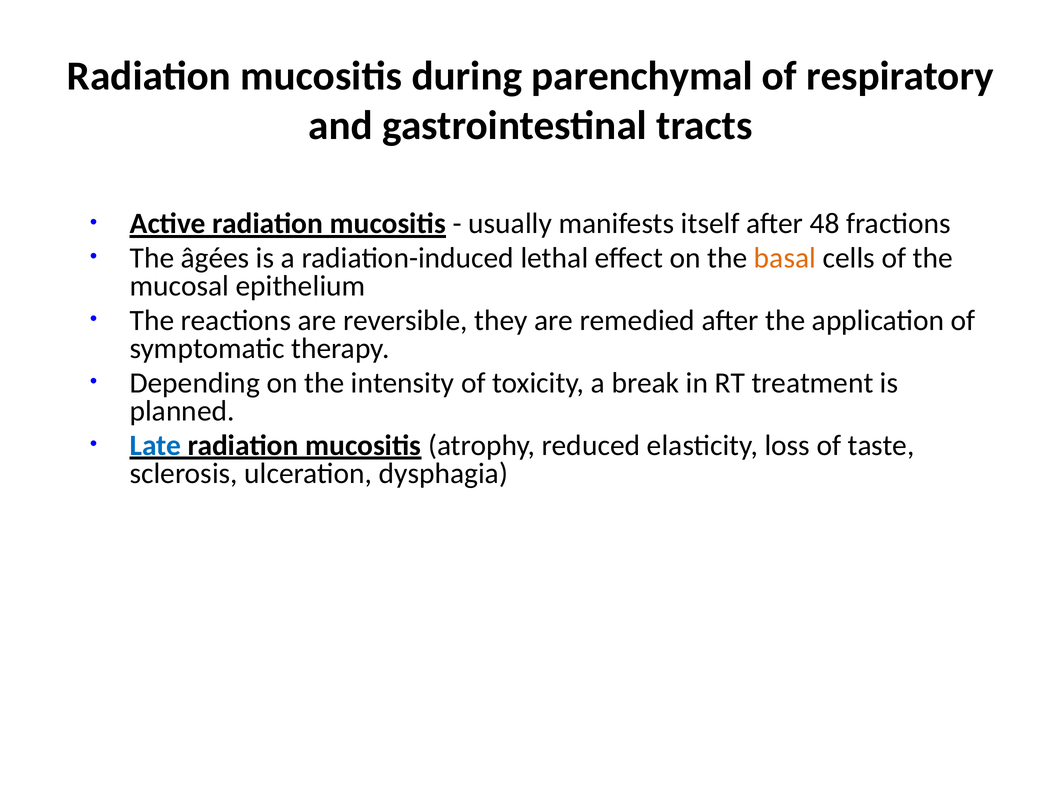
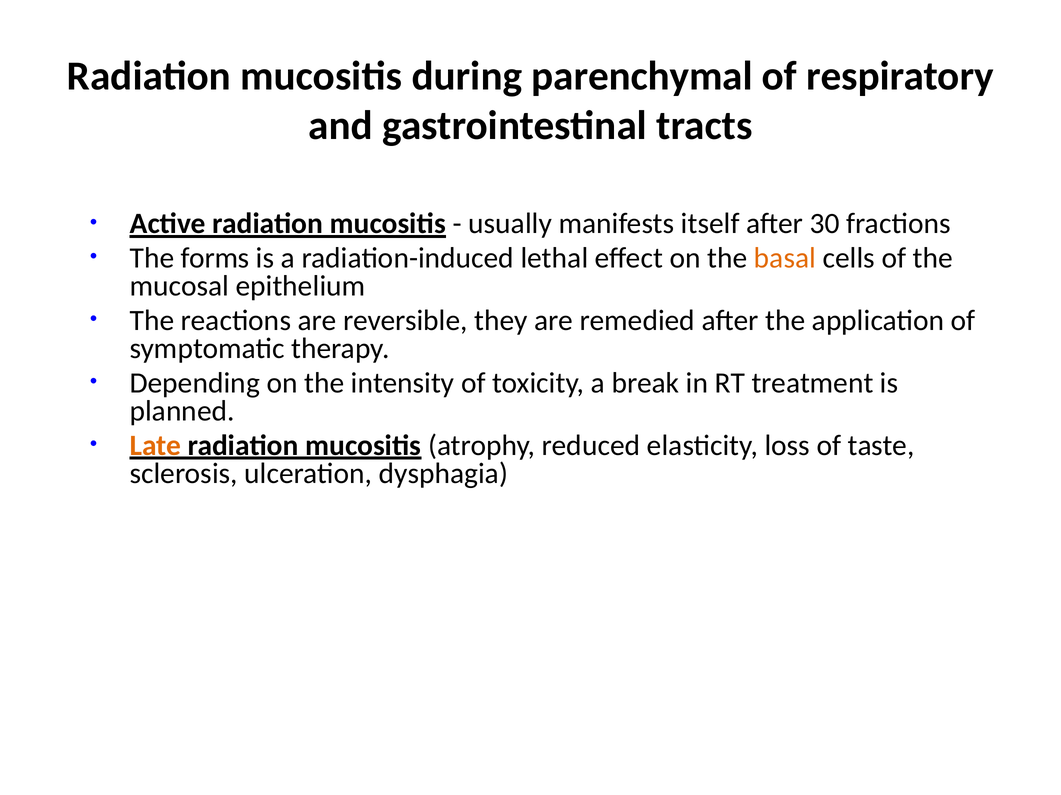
48: 48 -> 30
âgées: âgées -> forms
Late colour: blue -> orange
